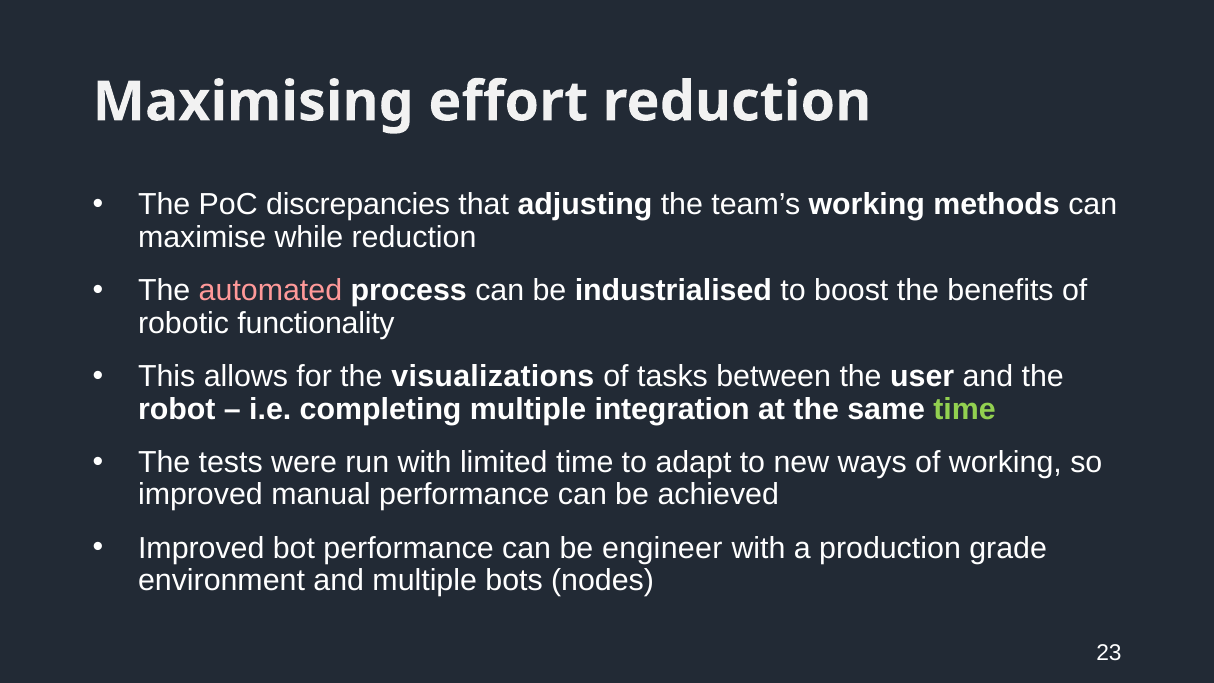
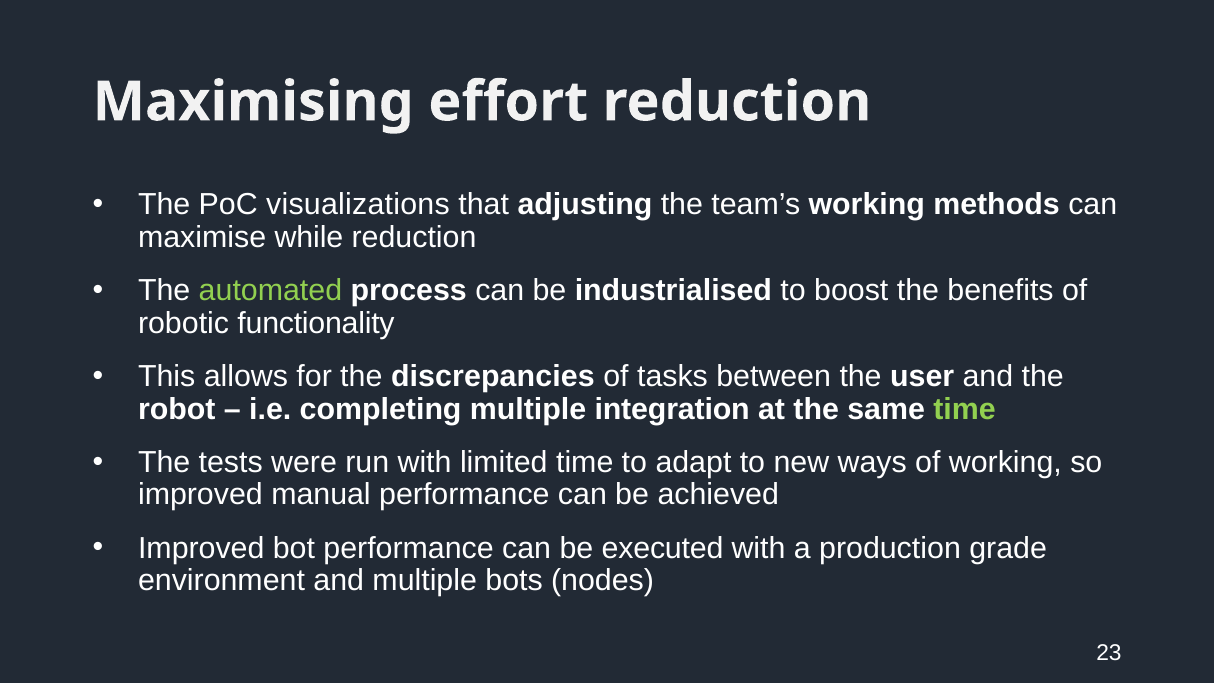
discrepancies: discrepancies -> visualizations
automated colour: pink -> light green
visualizations: visualizations -> discrepancies
engineer: engineer -> executed
